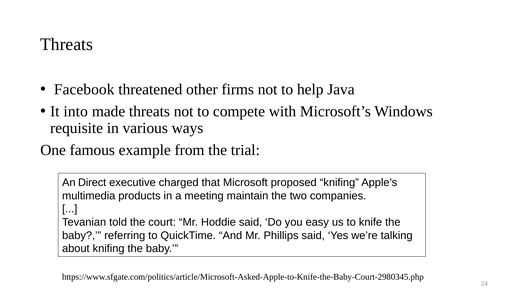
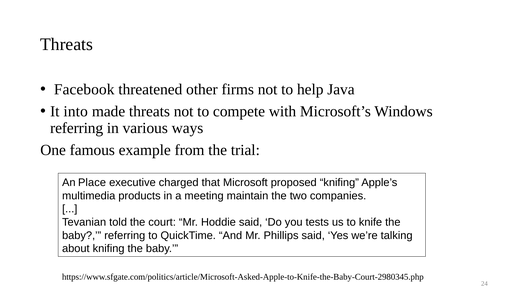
requisite at (77, 128): requisite -> referring
Direct: Direct -> Place
easy: easy -> tests
